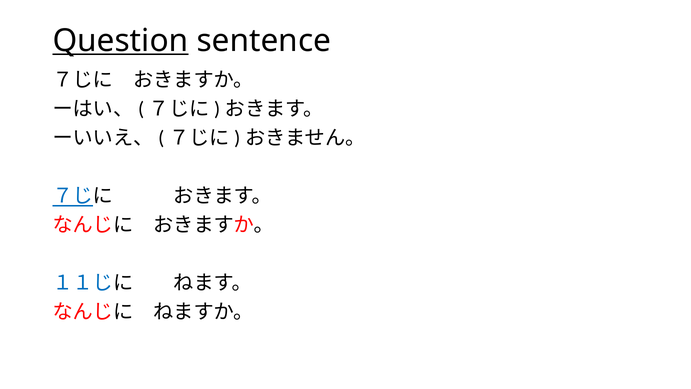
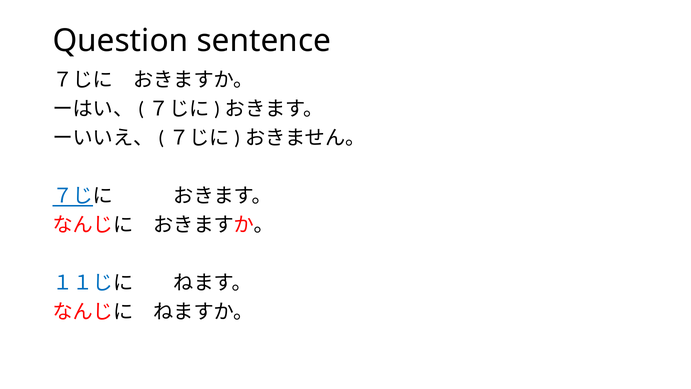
Question underline: present -> none
